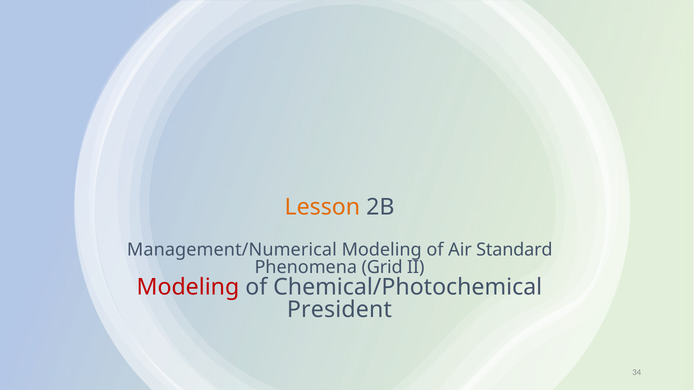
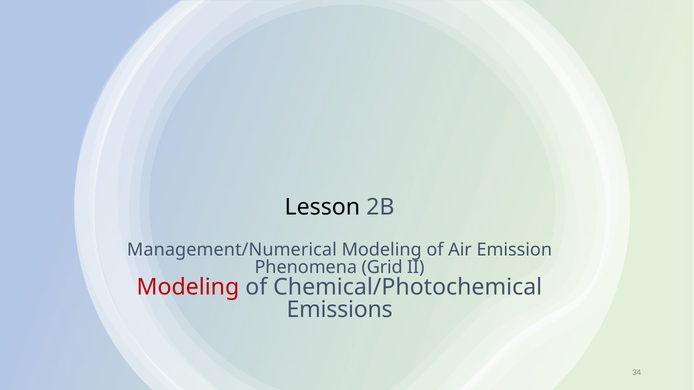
Lesson colour: orange -> black
Standard: Standard -> Emission
President: President -> Emissions
